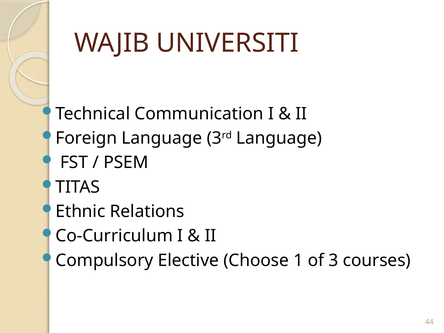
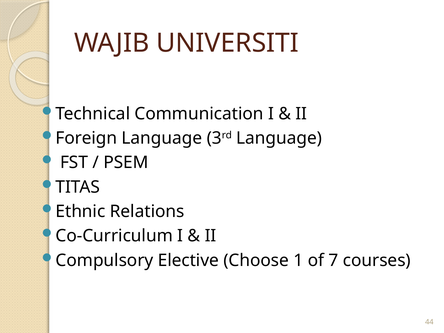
3: 3 -> 7
